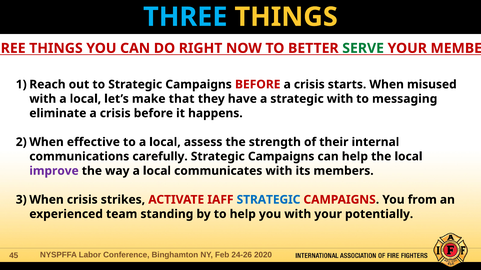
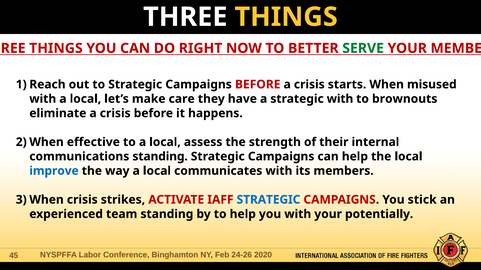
THREE at (185, 17) colour: light blue -> white
that: that -> care
messaging: messaging -> brownouts
communications carefully: carefully -> standing
improve colour: purple -> blue
from: from -> stick
